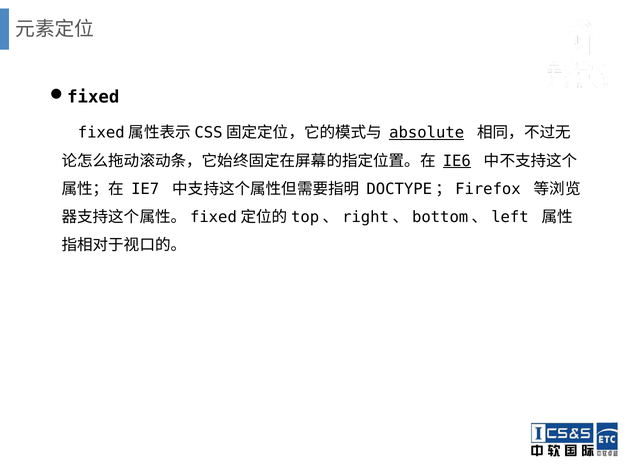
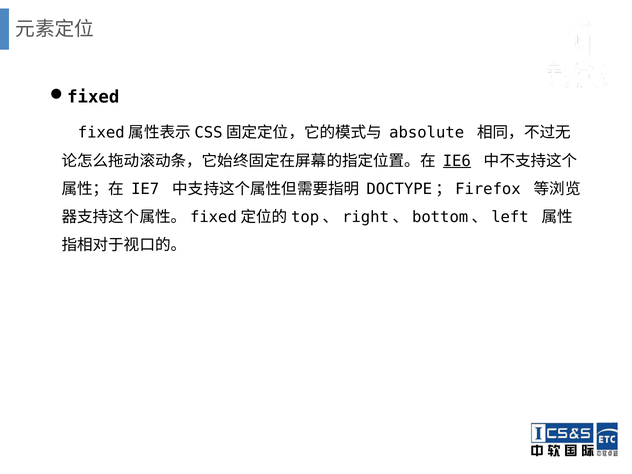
absolute underline: present -> none
